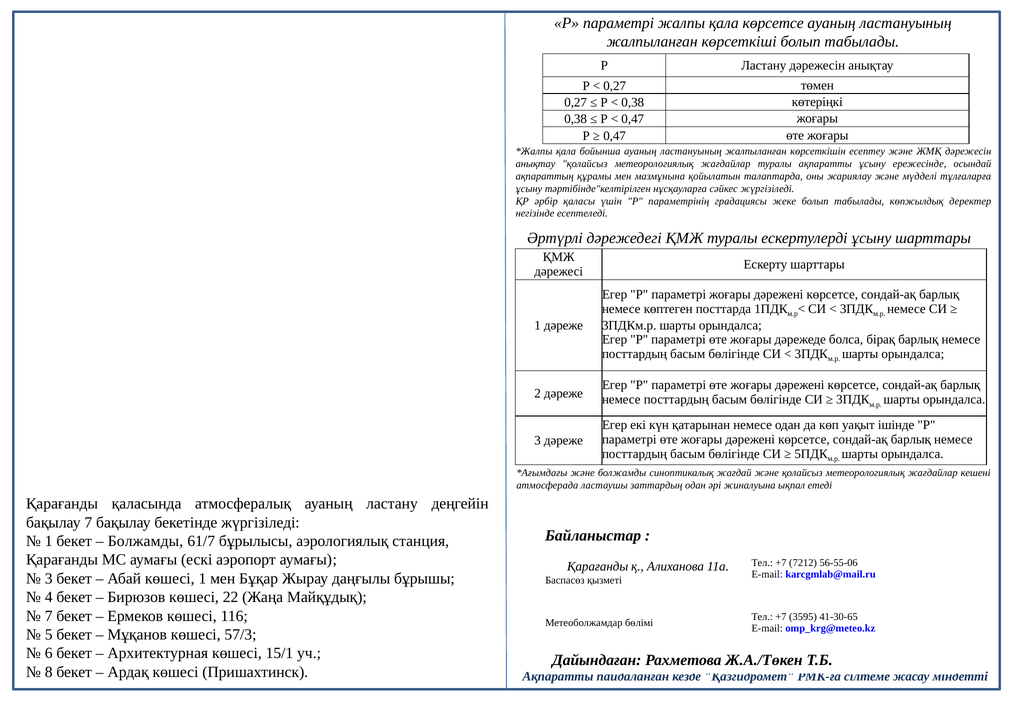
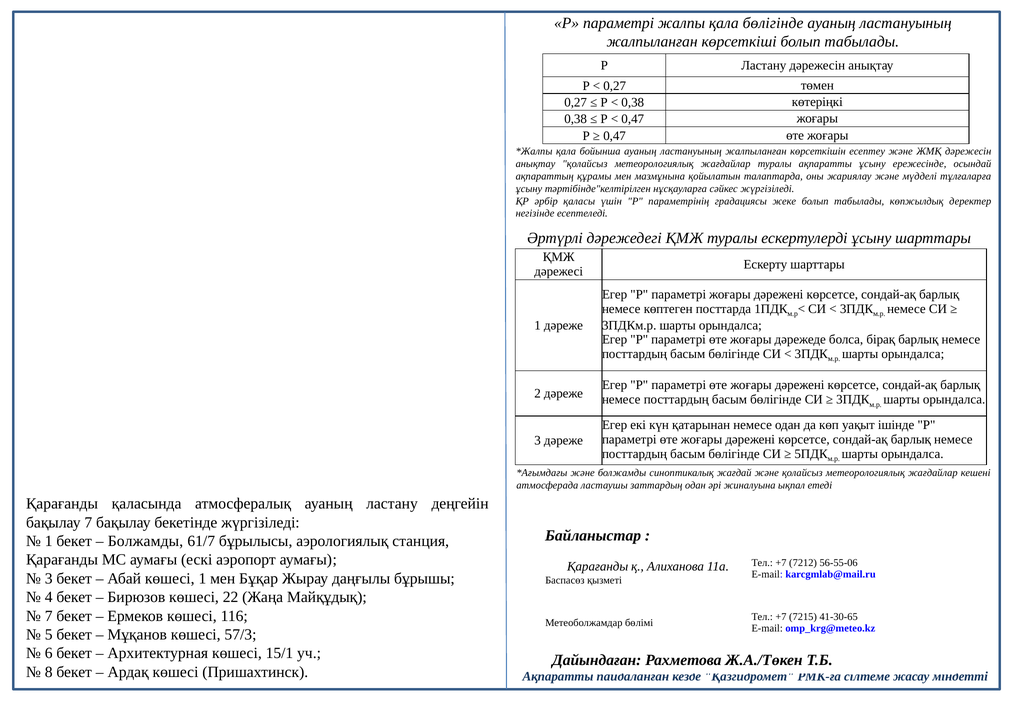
қала көрсетсе: көрсетсе -> бөлігінде
3595: 3595 -> 7215
